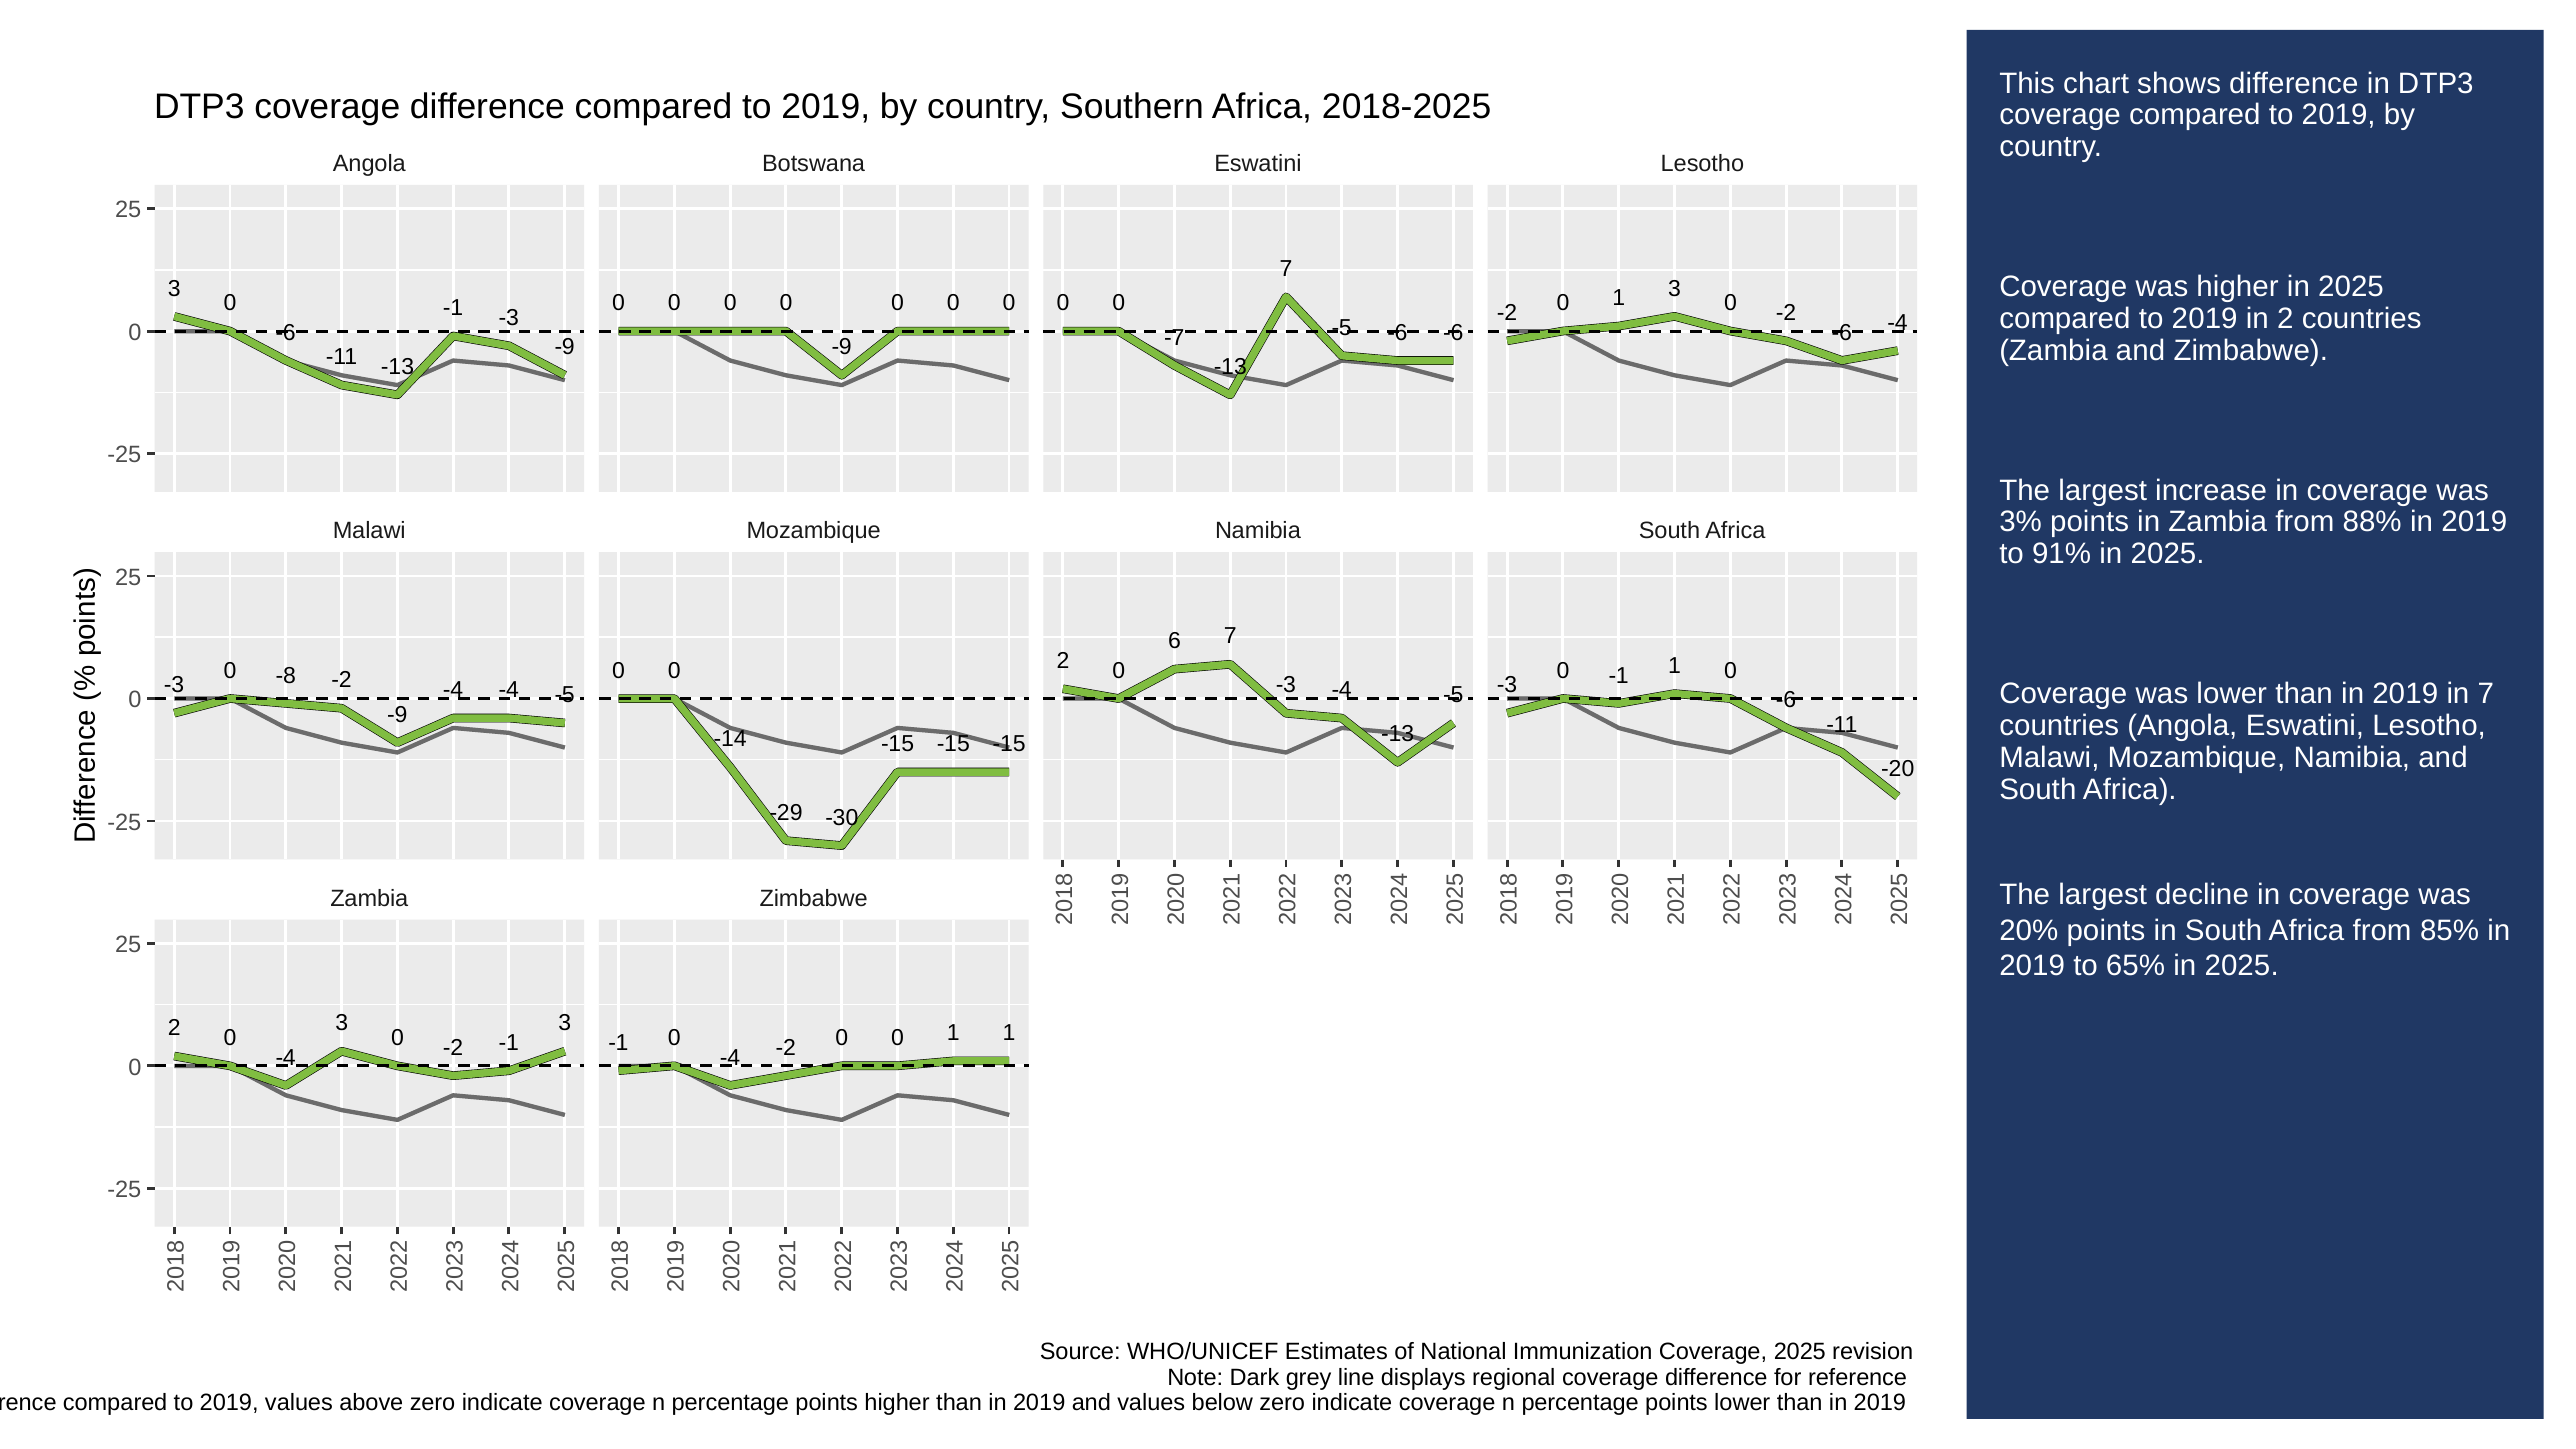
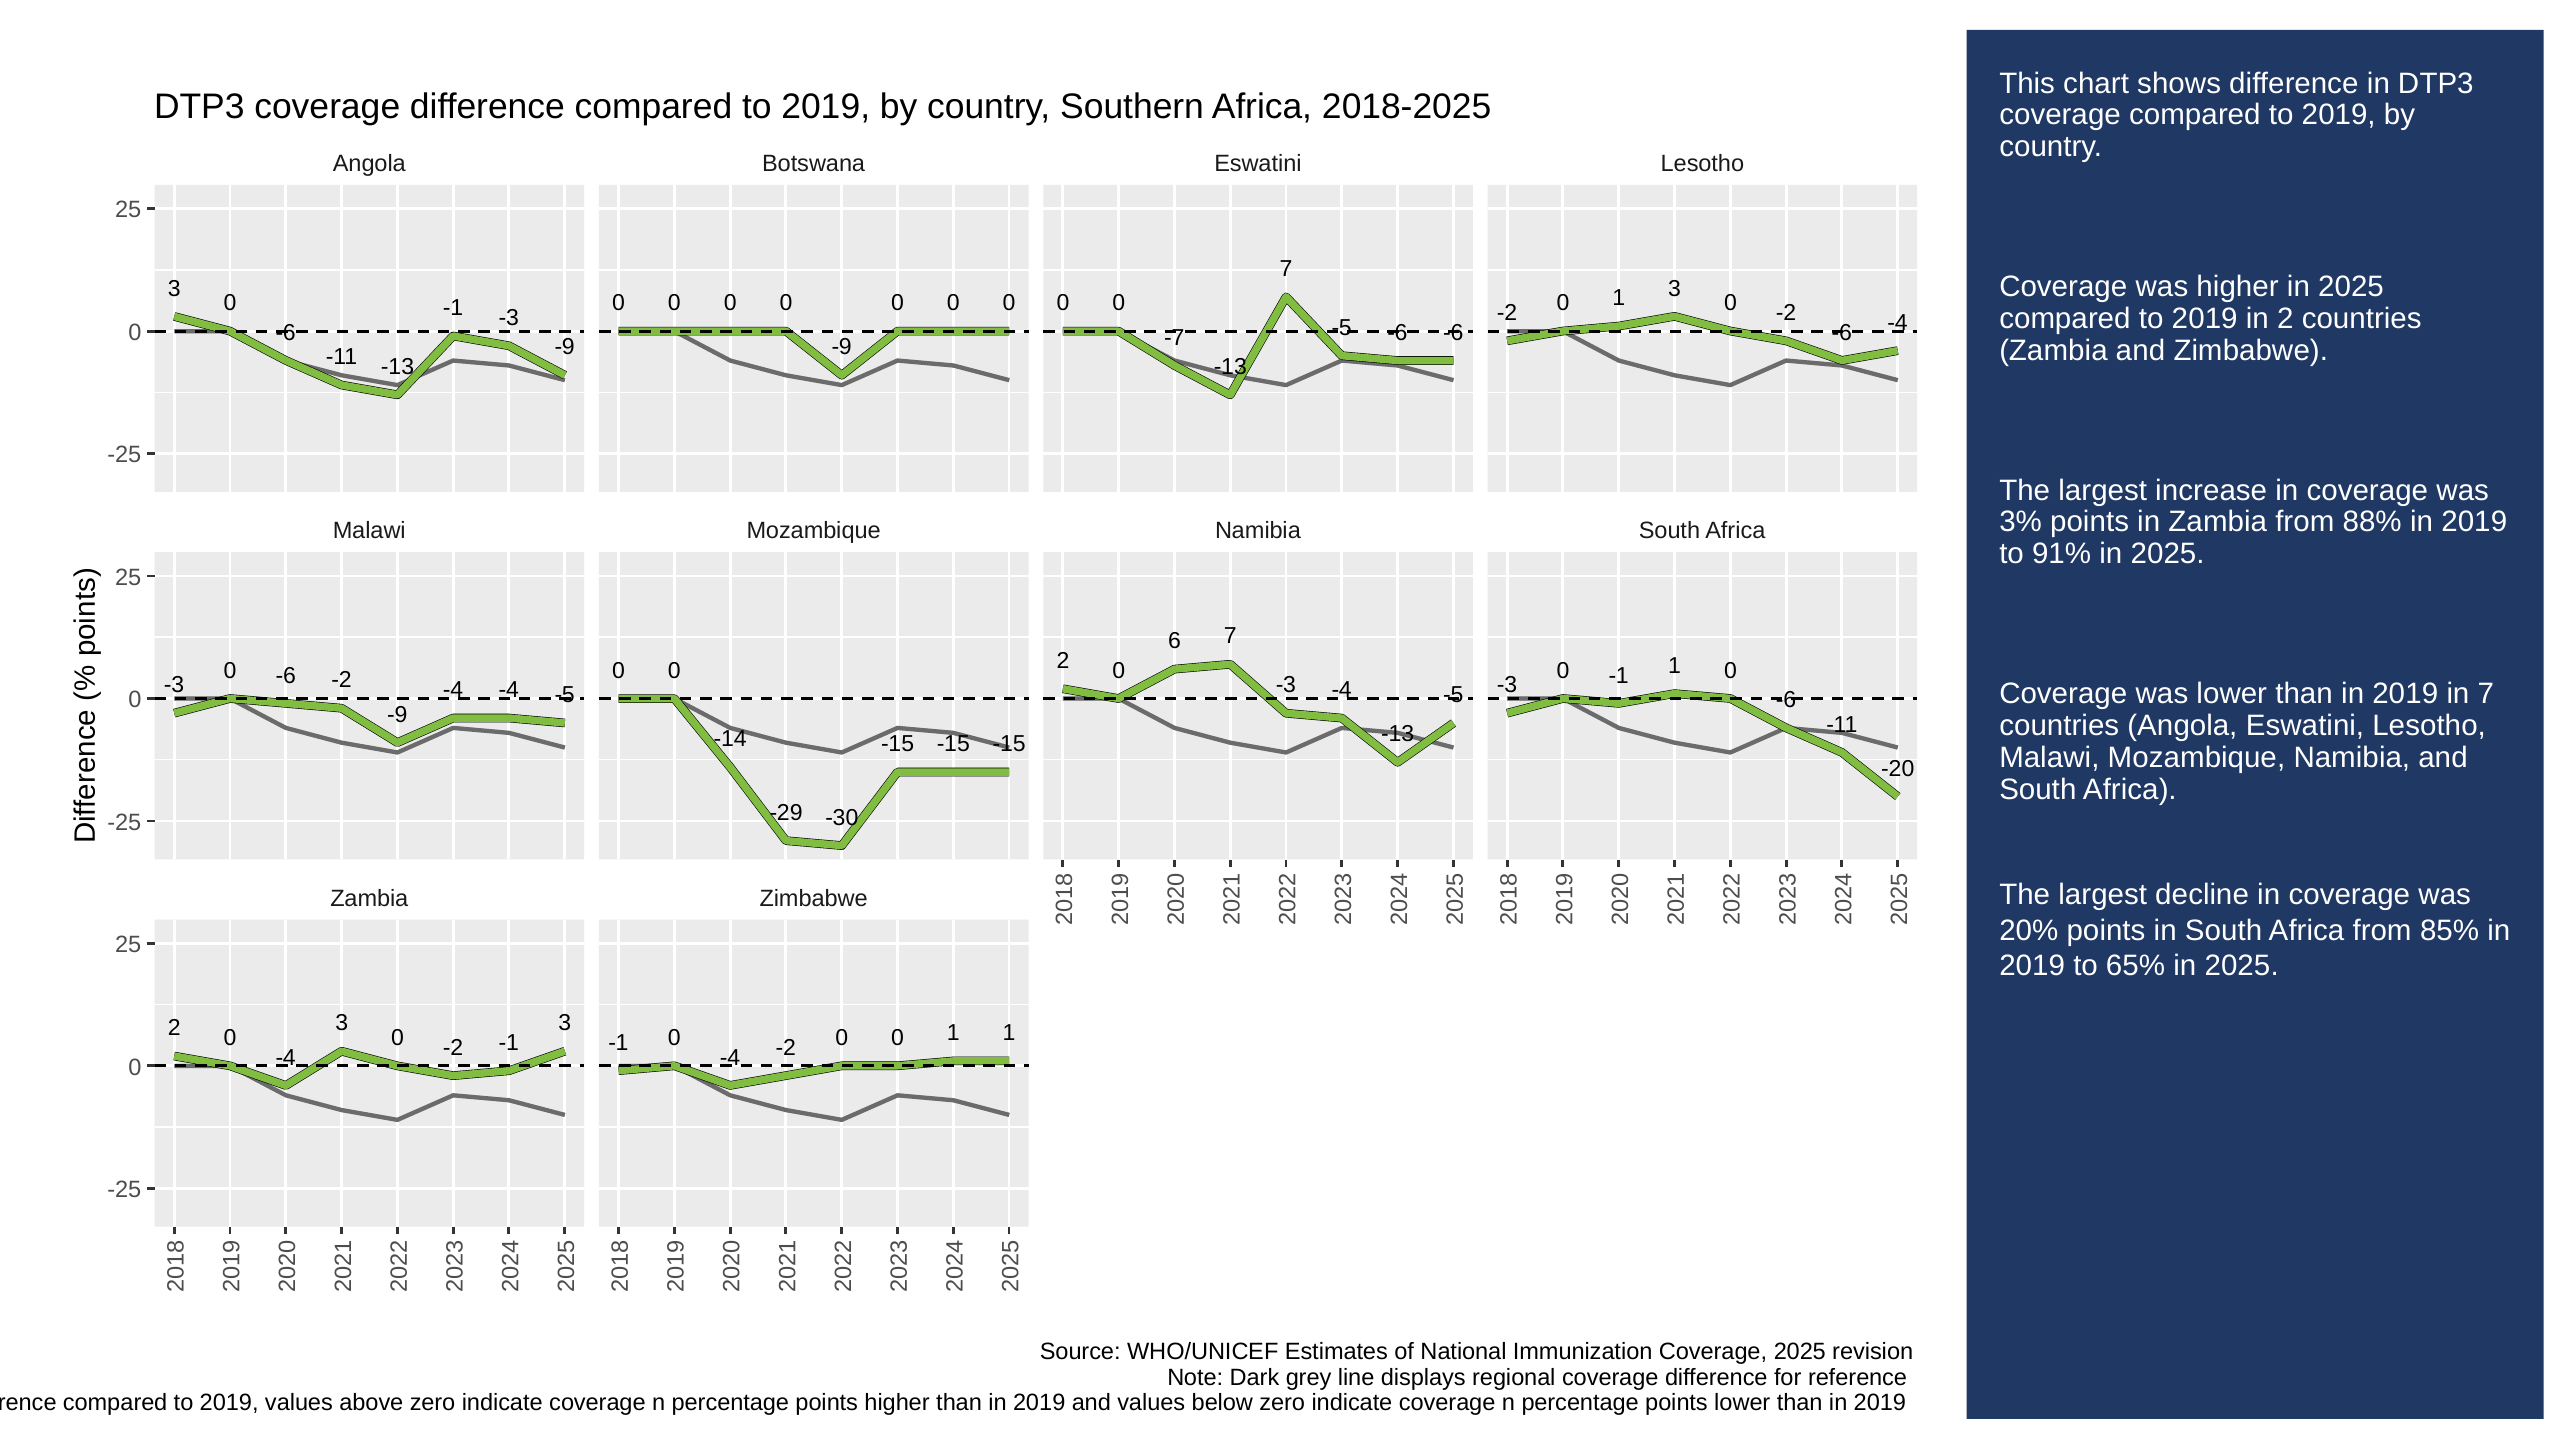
-8 at (286, 675): -8 -> -6
